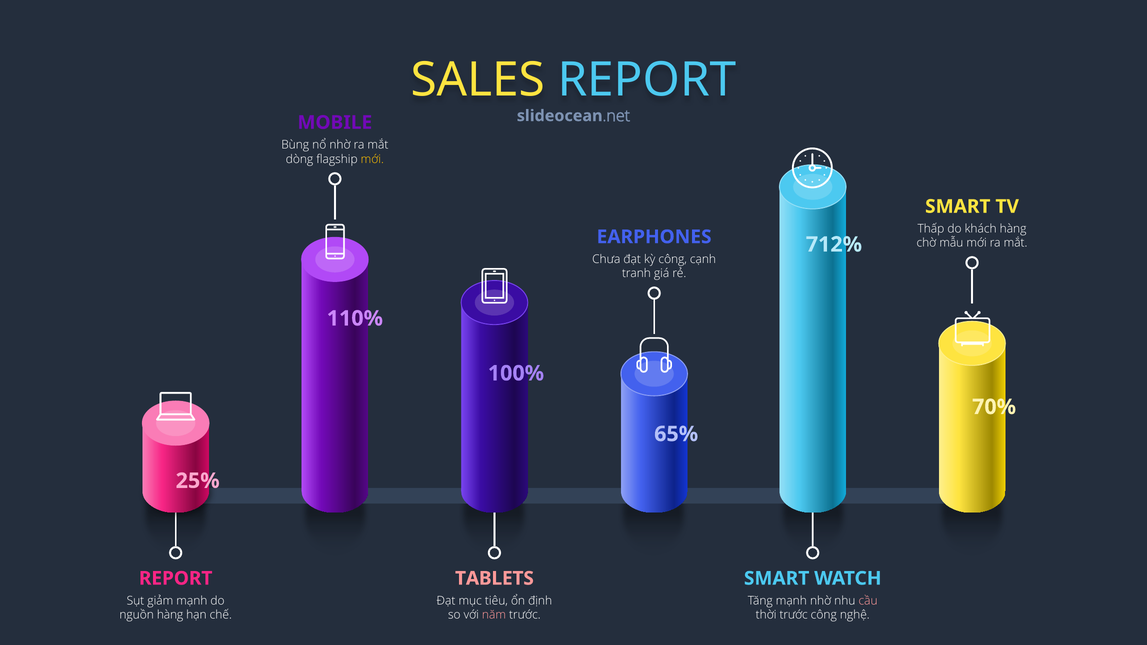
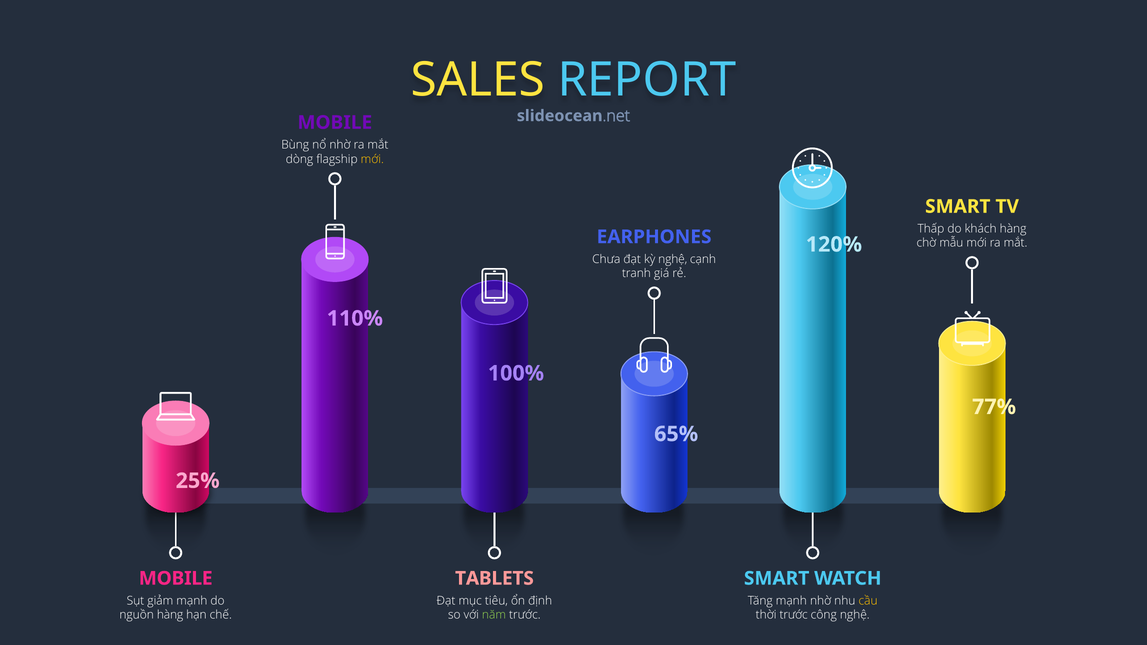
712%: 712% -> 120%
kỳ công: công -> nghệ
70%: 70% -> 77%
REPORT at (176, 579): REPORT -> MOBILE
cầu colour: pink -> yellow
năm colour: pink -> light green
